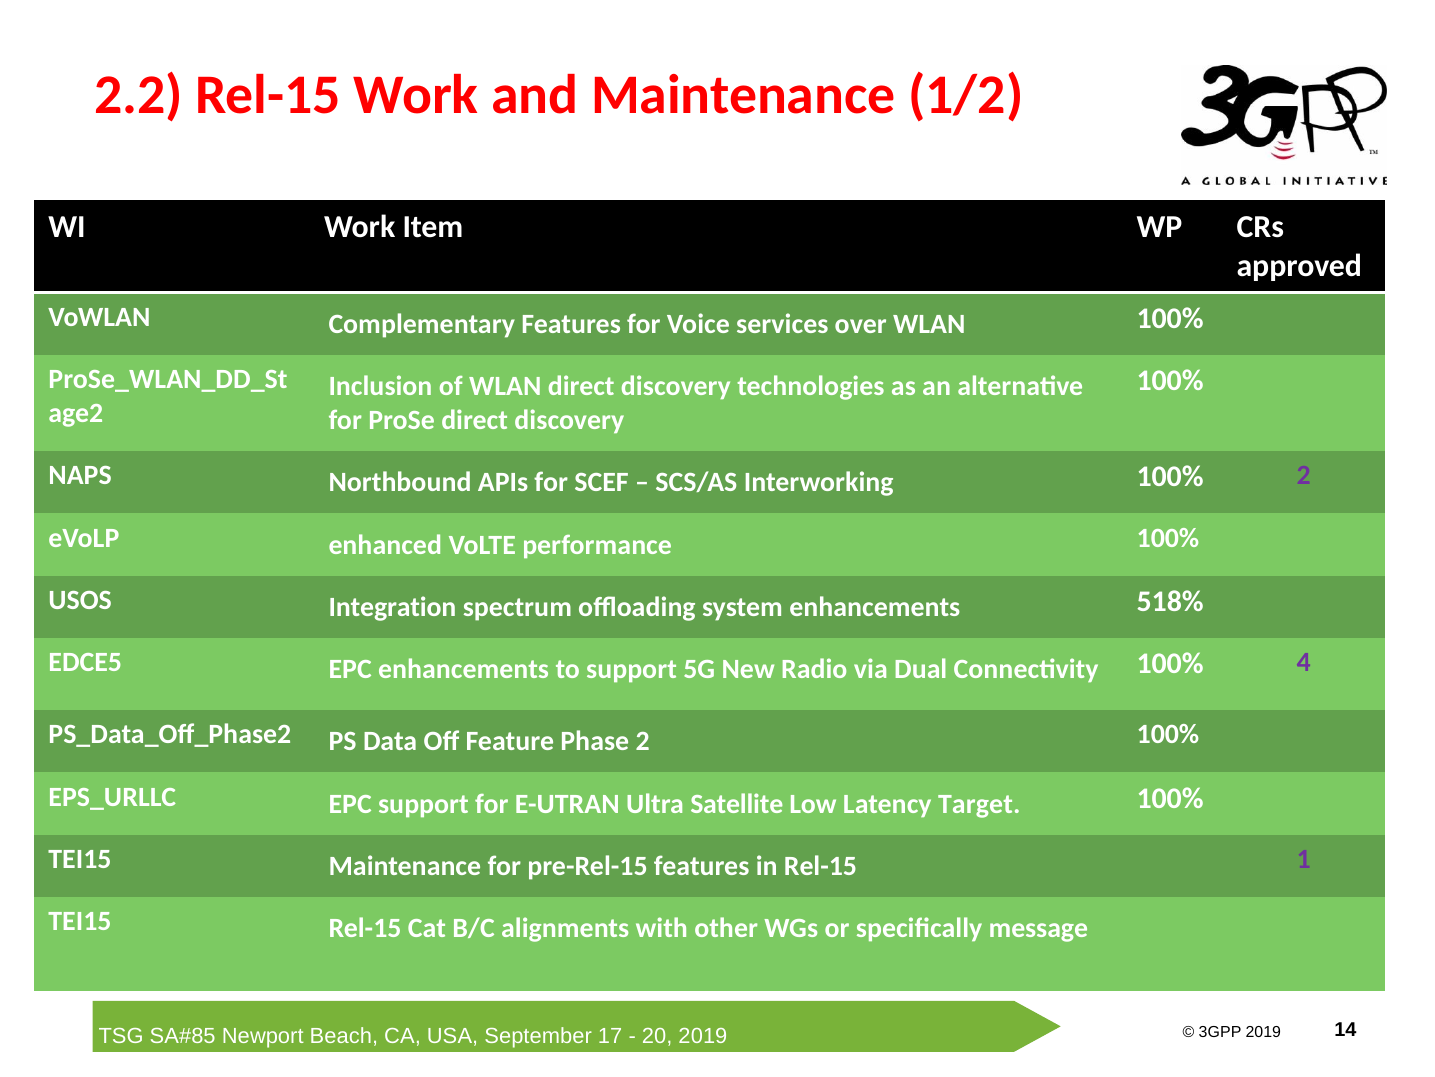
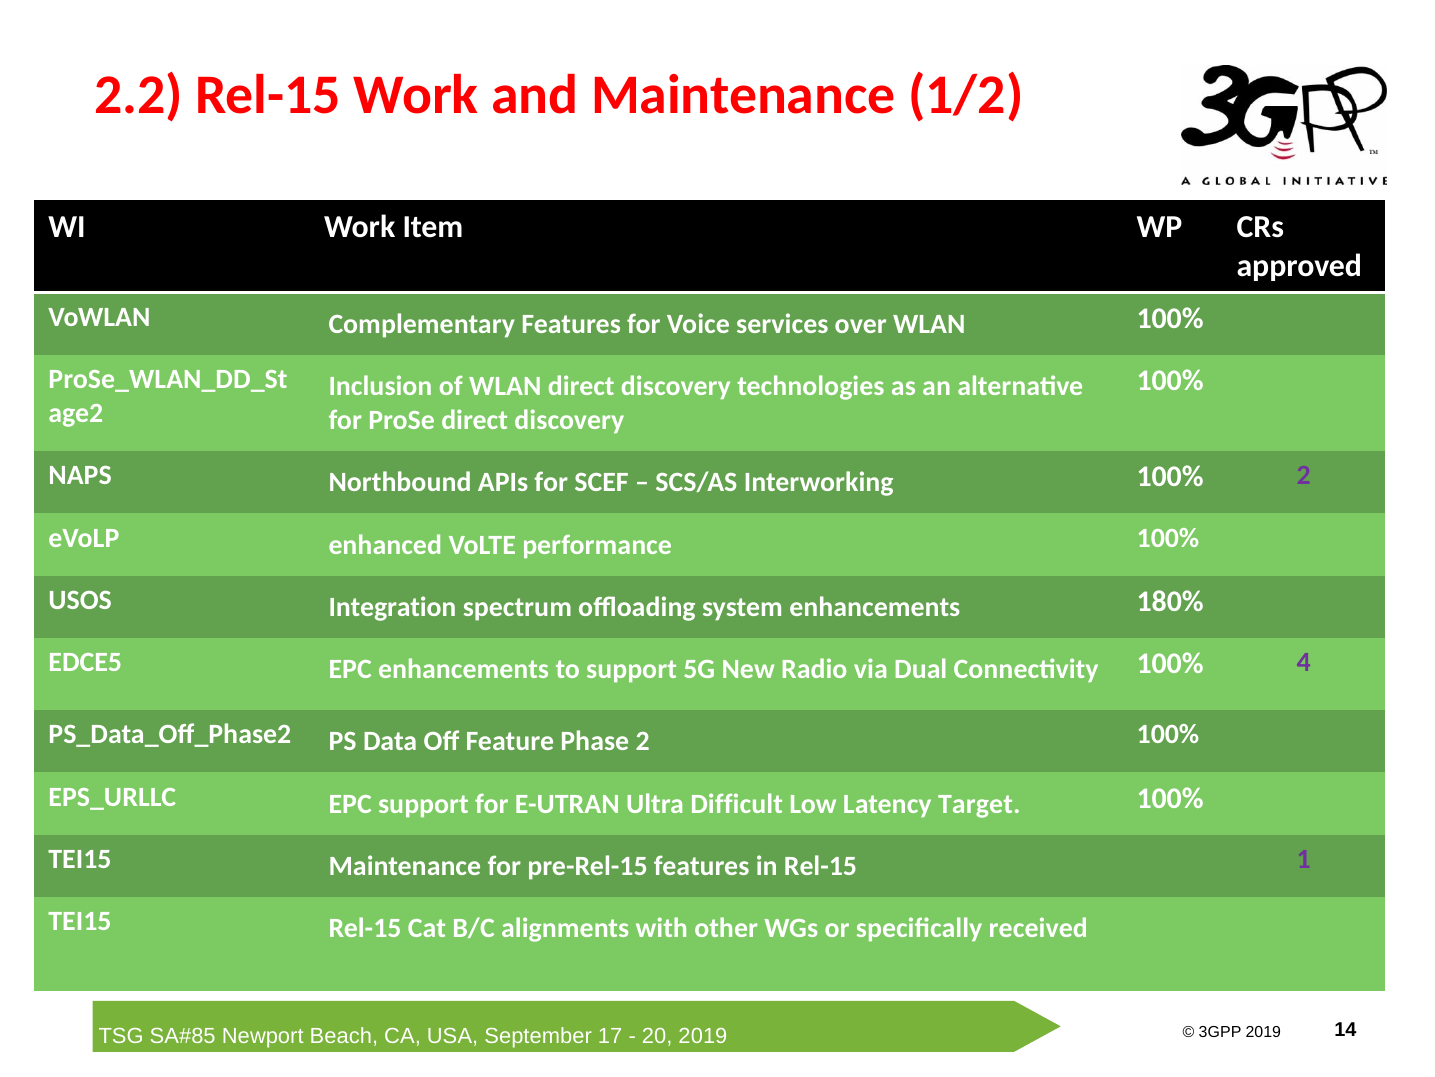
518%: 518% -> 180%
Satellite: Satellite -> Difficult
message: message -> received
